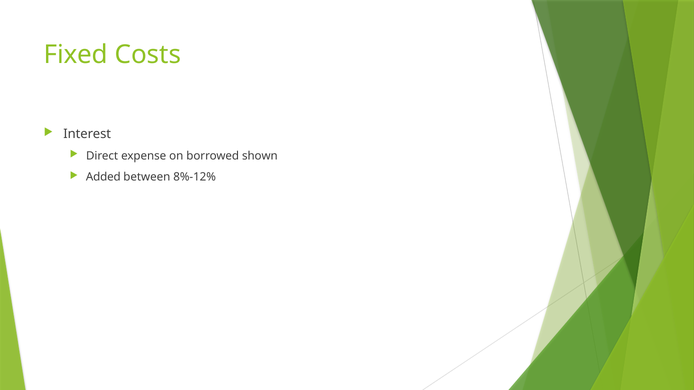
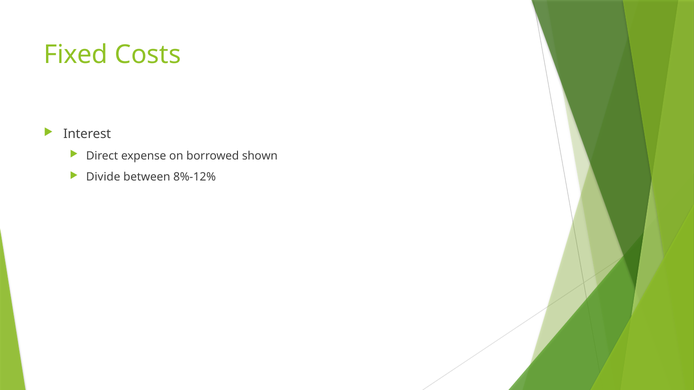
Added: Added -> Divide
